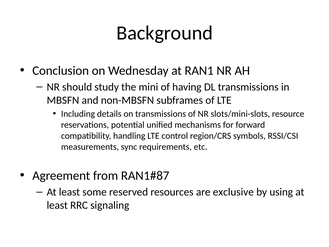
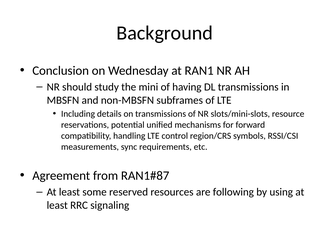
exclusive: exclusive -> following
